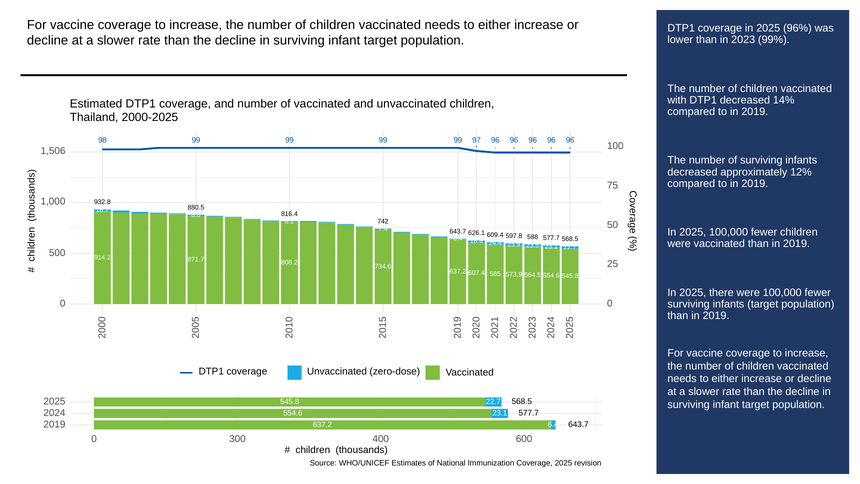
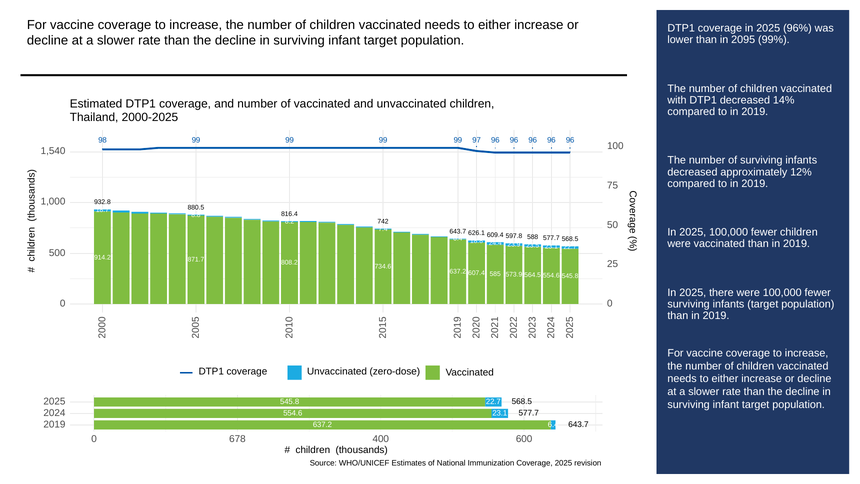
2023: 2023 -> 2095
1,506: 1,506 -> 1,540
300: 300 -> 678
